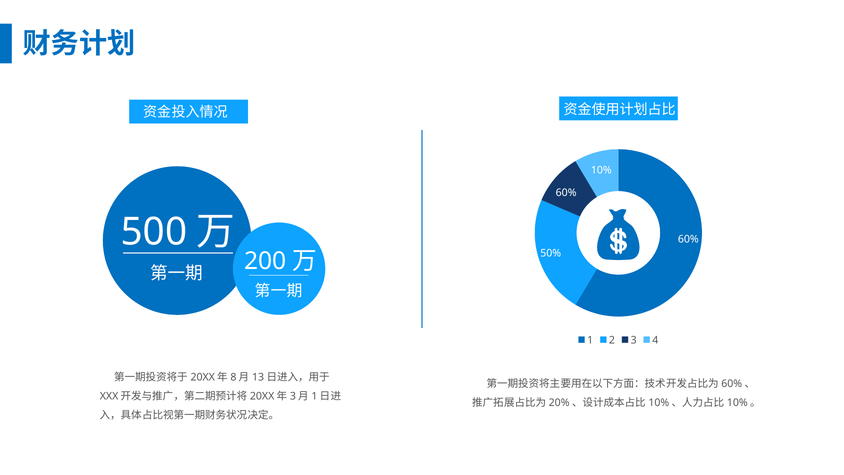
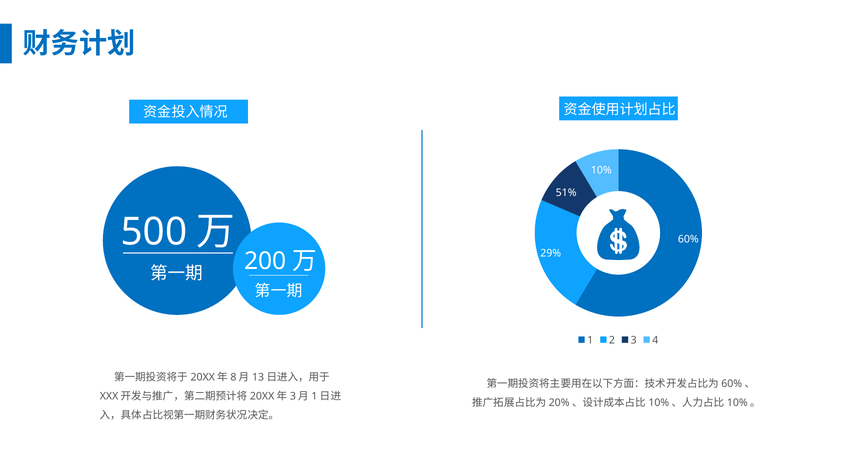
60% at (566, 193): 60% -> 51%
50%: 50% -> 29%
